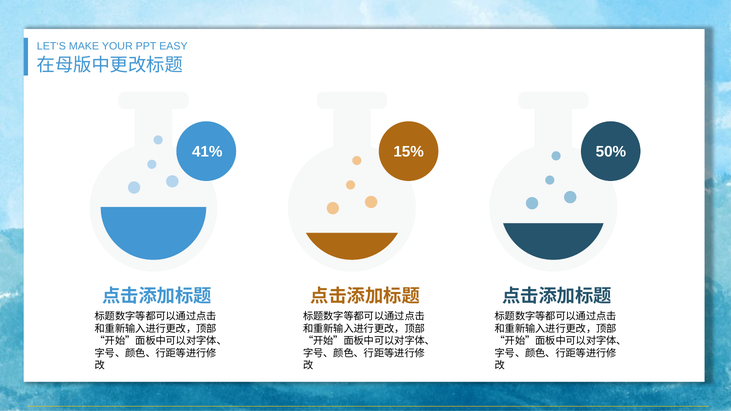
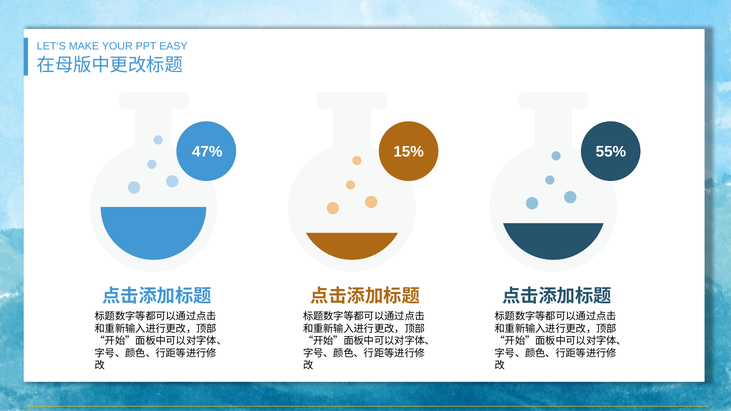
41%: 41% -> 47%
50%: 50% -> 55%
